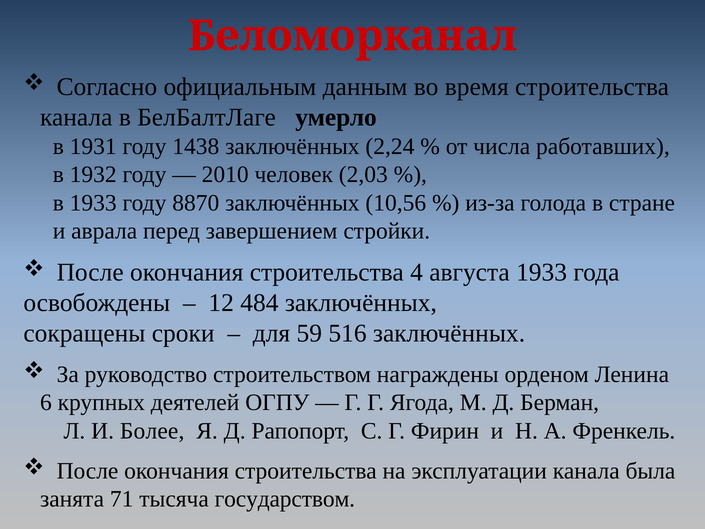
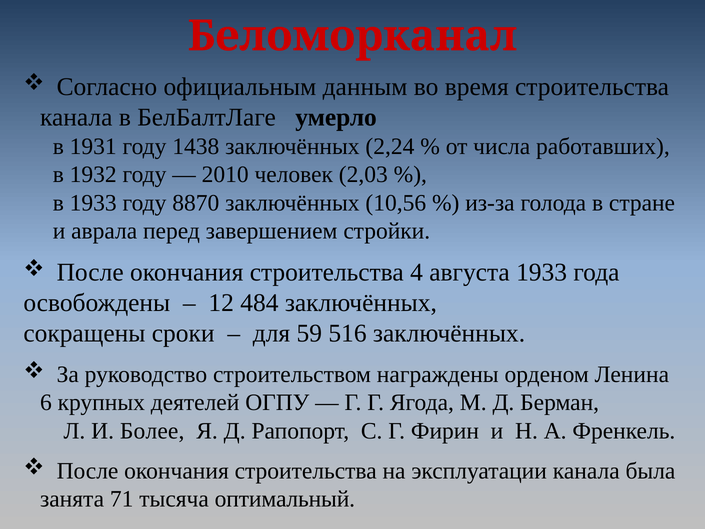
государством: государством -> оптимальный
